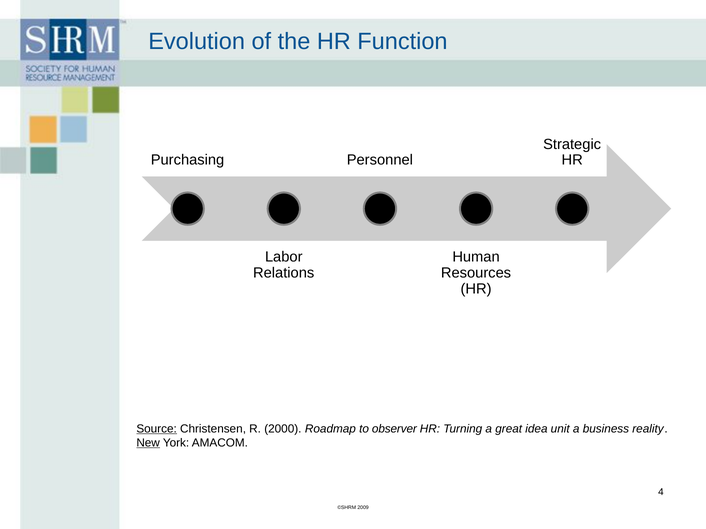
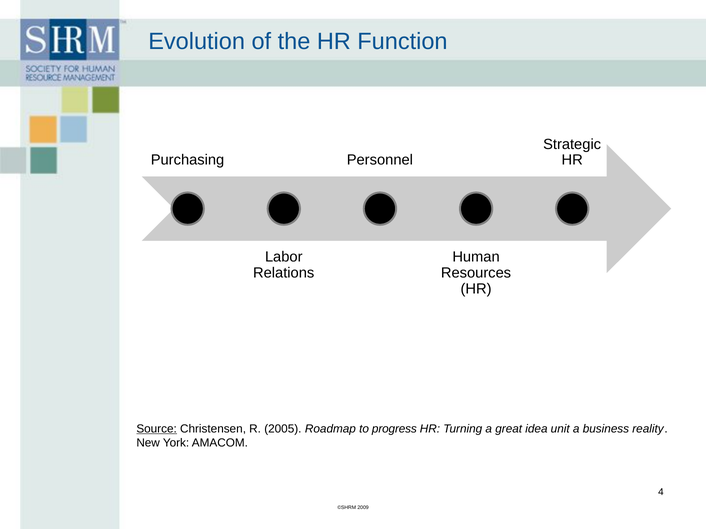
2000: 2000 -> 2005
observer: observer -> progress
New underline: present -> none
